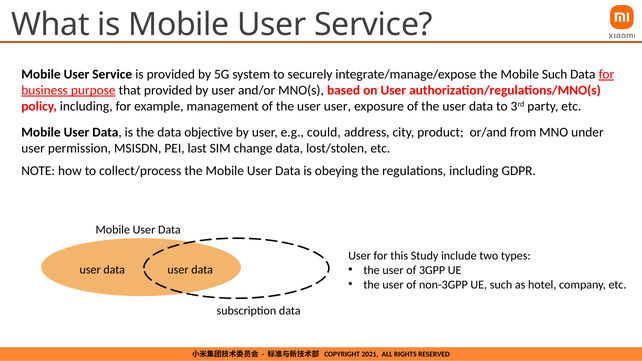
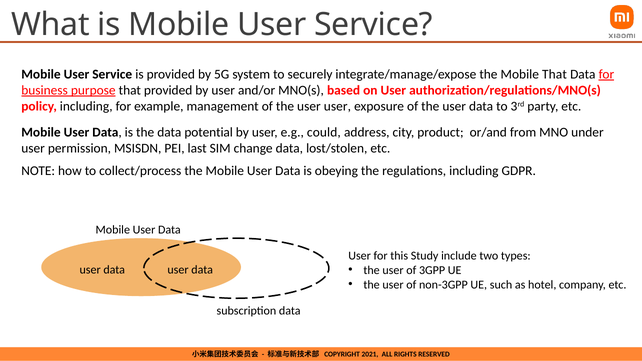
Mobile Such: Such -> That
objective: objective -> potential
